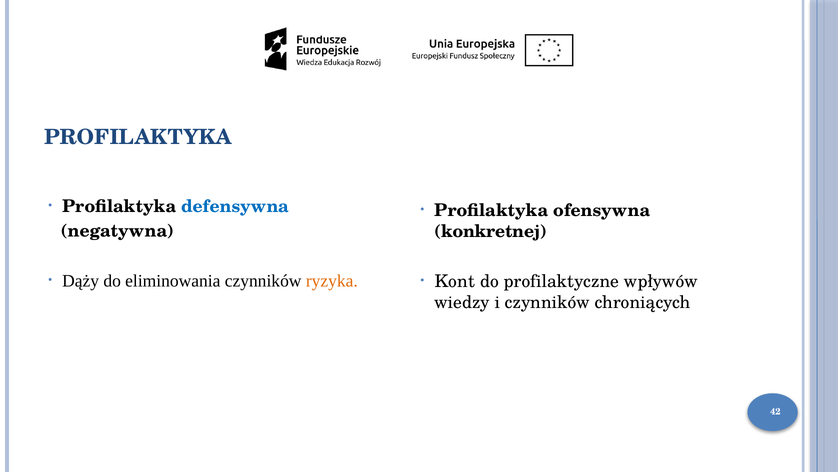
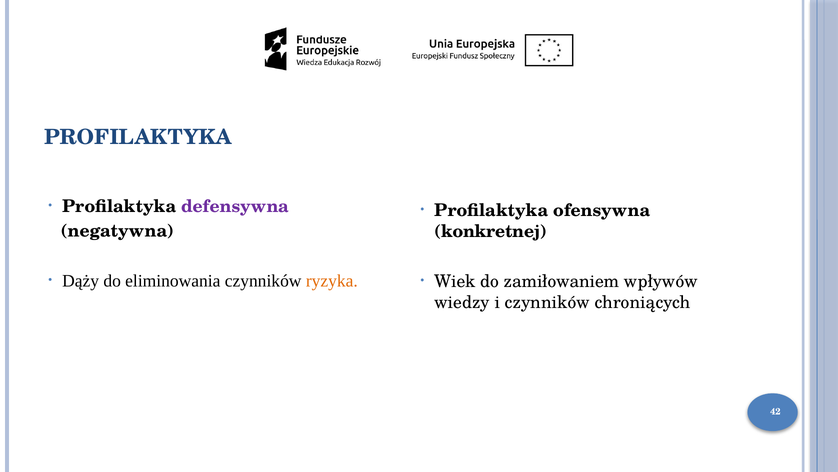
defensywna colour: blue -> purple
Kont: Kont -> Wiek
profilaktyczne: profilaktyczne -> zamiłowaniem
